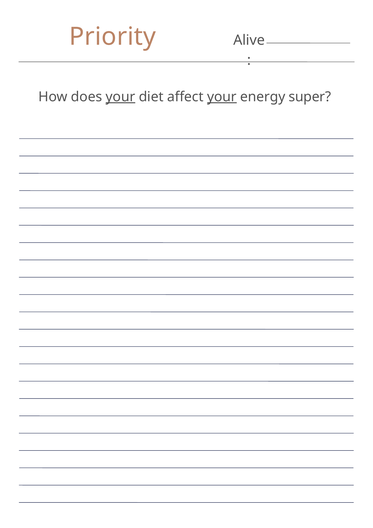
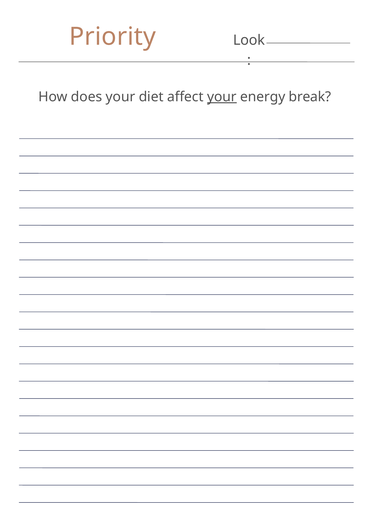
Alive: Alive -> Look
your at (120, 97) underline: present -> none
super: super -> break
